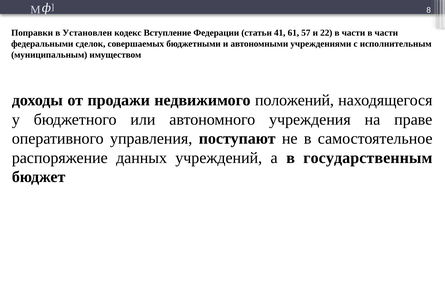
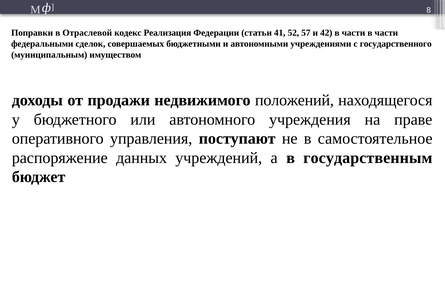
Установлен: Установлен -> Отраслевой
Вступление: Вступление -> Реализация
61: 61 -> 52
22: 22 -> 42
исполнительным: исполнительным -> государственного
